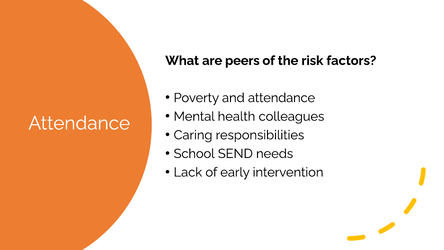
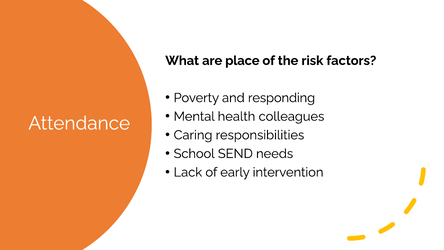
peers: peers -> place
and attendance: attendance -> responding
